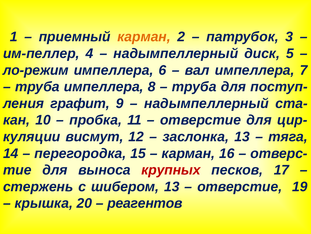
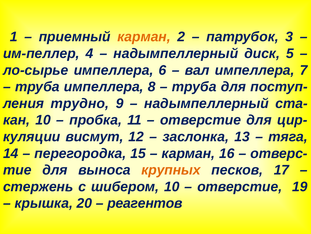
ло-режим: ло-режим -> ло-сырье
графит: графит -> трудно
крупных colour: red -> orange
шибером 13: 13 -> 10
